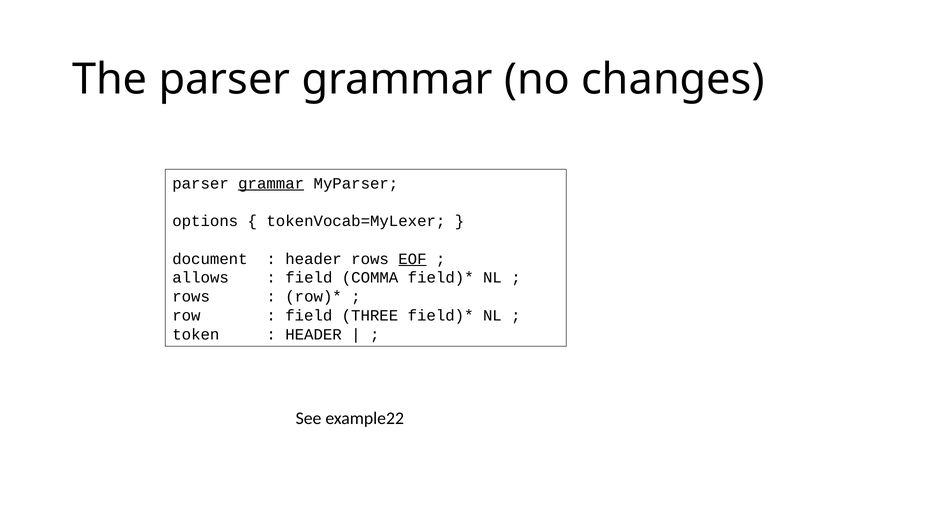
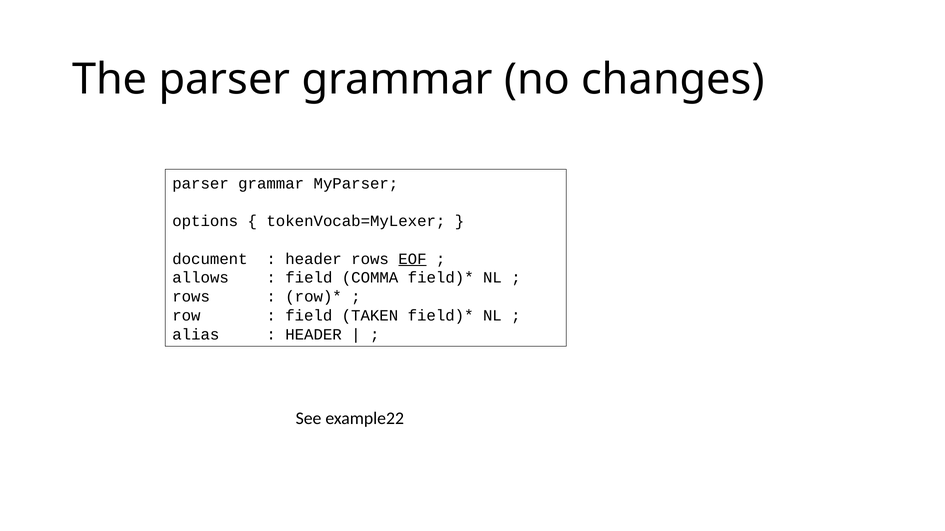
grammar at (271, 184) underline: present -> none
THREE: THREE -> TAKEN
token: token -> alias
